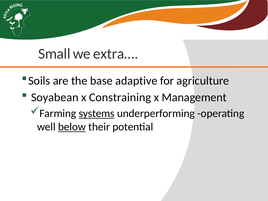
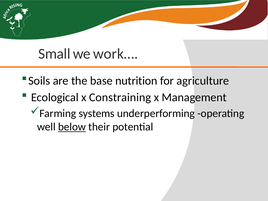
extra…: extra… -> work…
adaptive: adaptive -> nutrition
Soyabean: Soyabean -> Ecological
systems underline: present -> none
